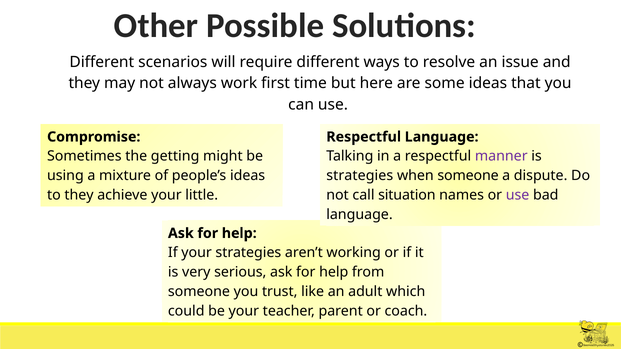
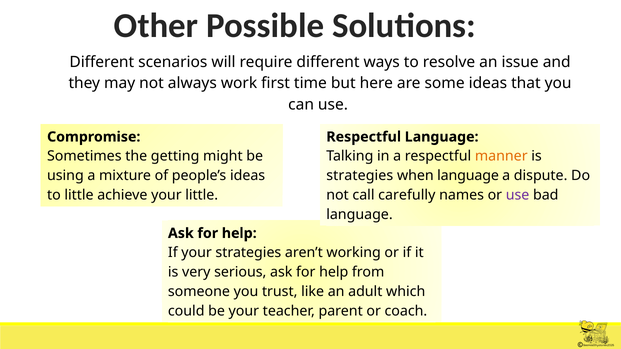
manner colour: purple -> orange
when someone: someone -> language
to they: they -> little
situation: situation -> carefully
